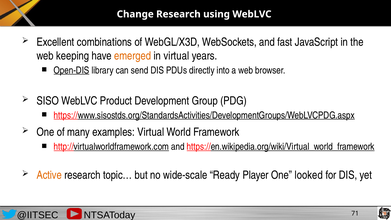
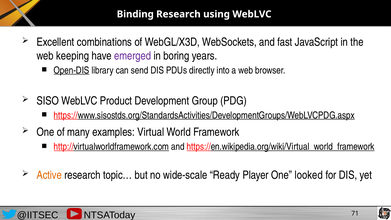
Change: Change -> Binding
emerged colour: orange -> purple
in virtual: virtual -> boring
